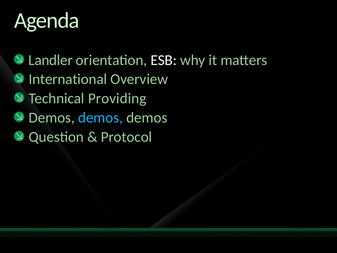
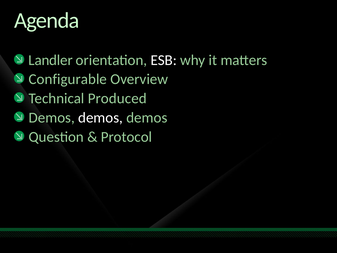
International: International -> Configurable
Providing: Providing -> Produced
demos at (101, 118) colour: light blue -> white
